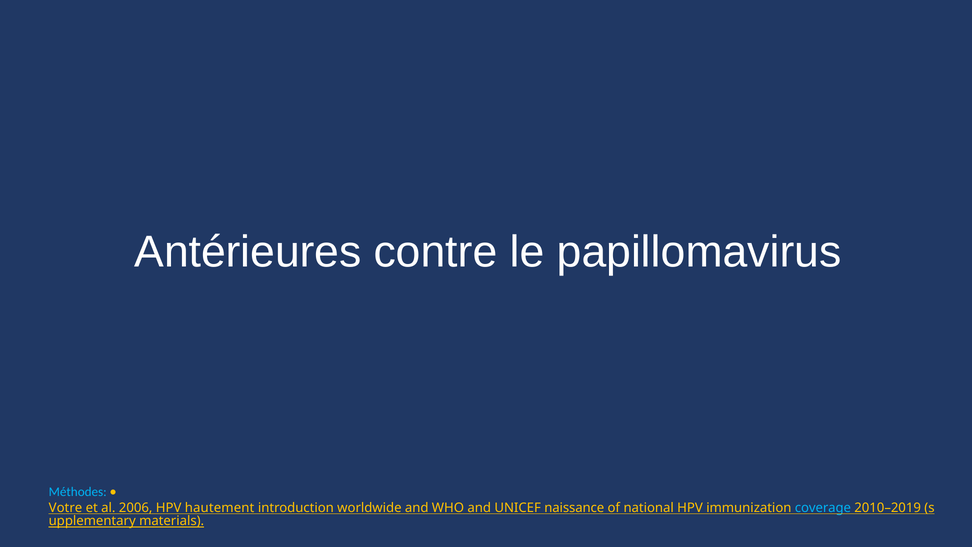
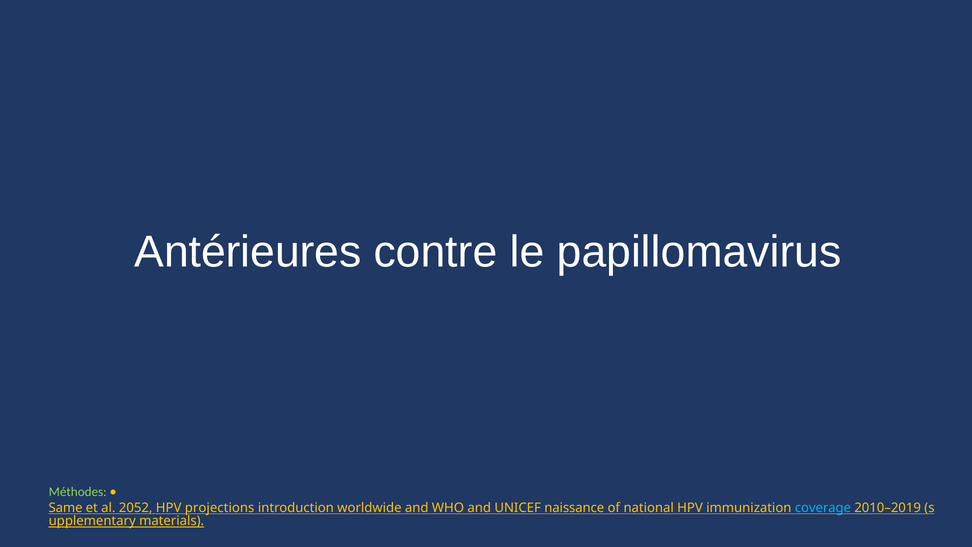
Méthodes colour: light blue -> light green
Votre: Votre -> Same
2006: 2006 -> 2052
hautement: hautement -> projections
